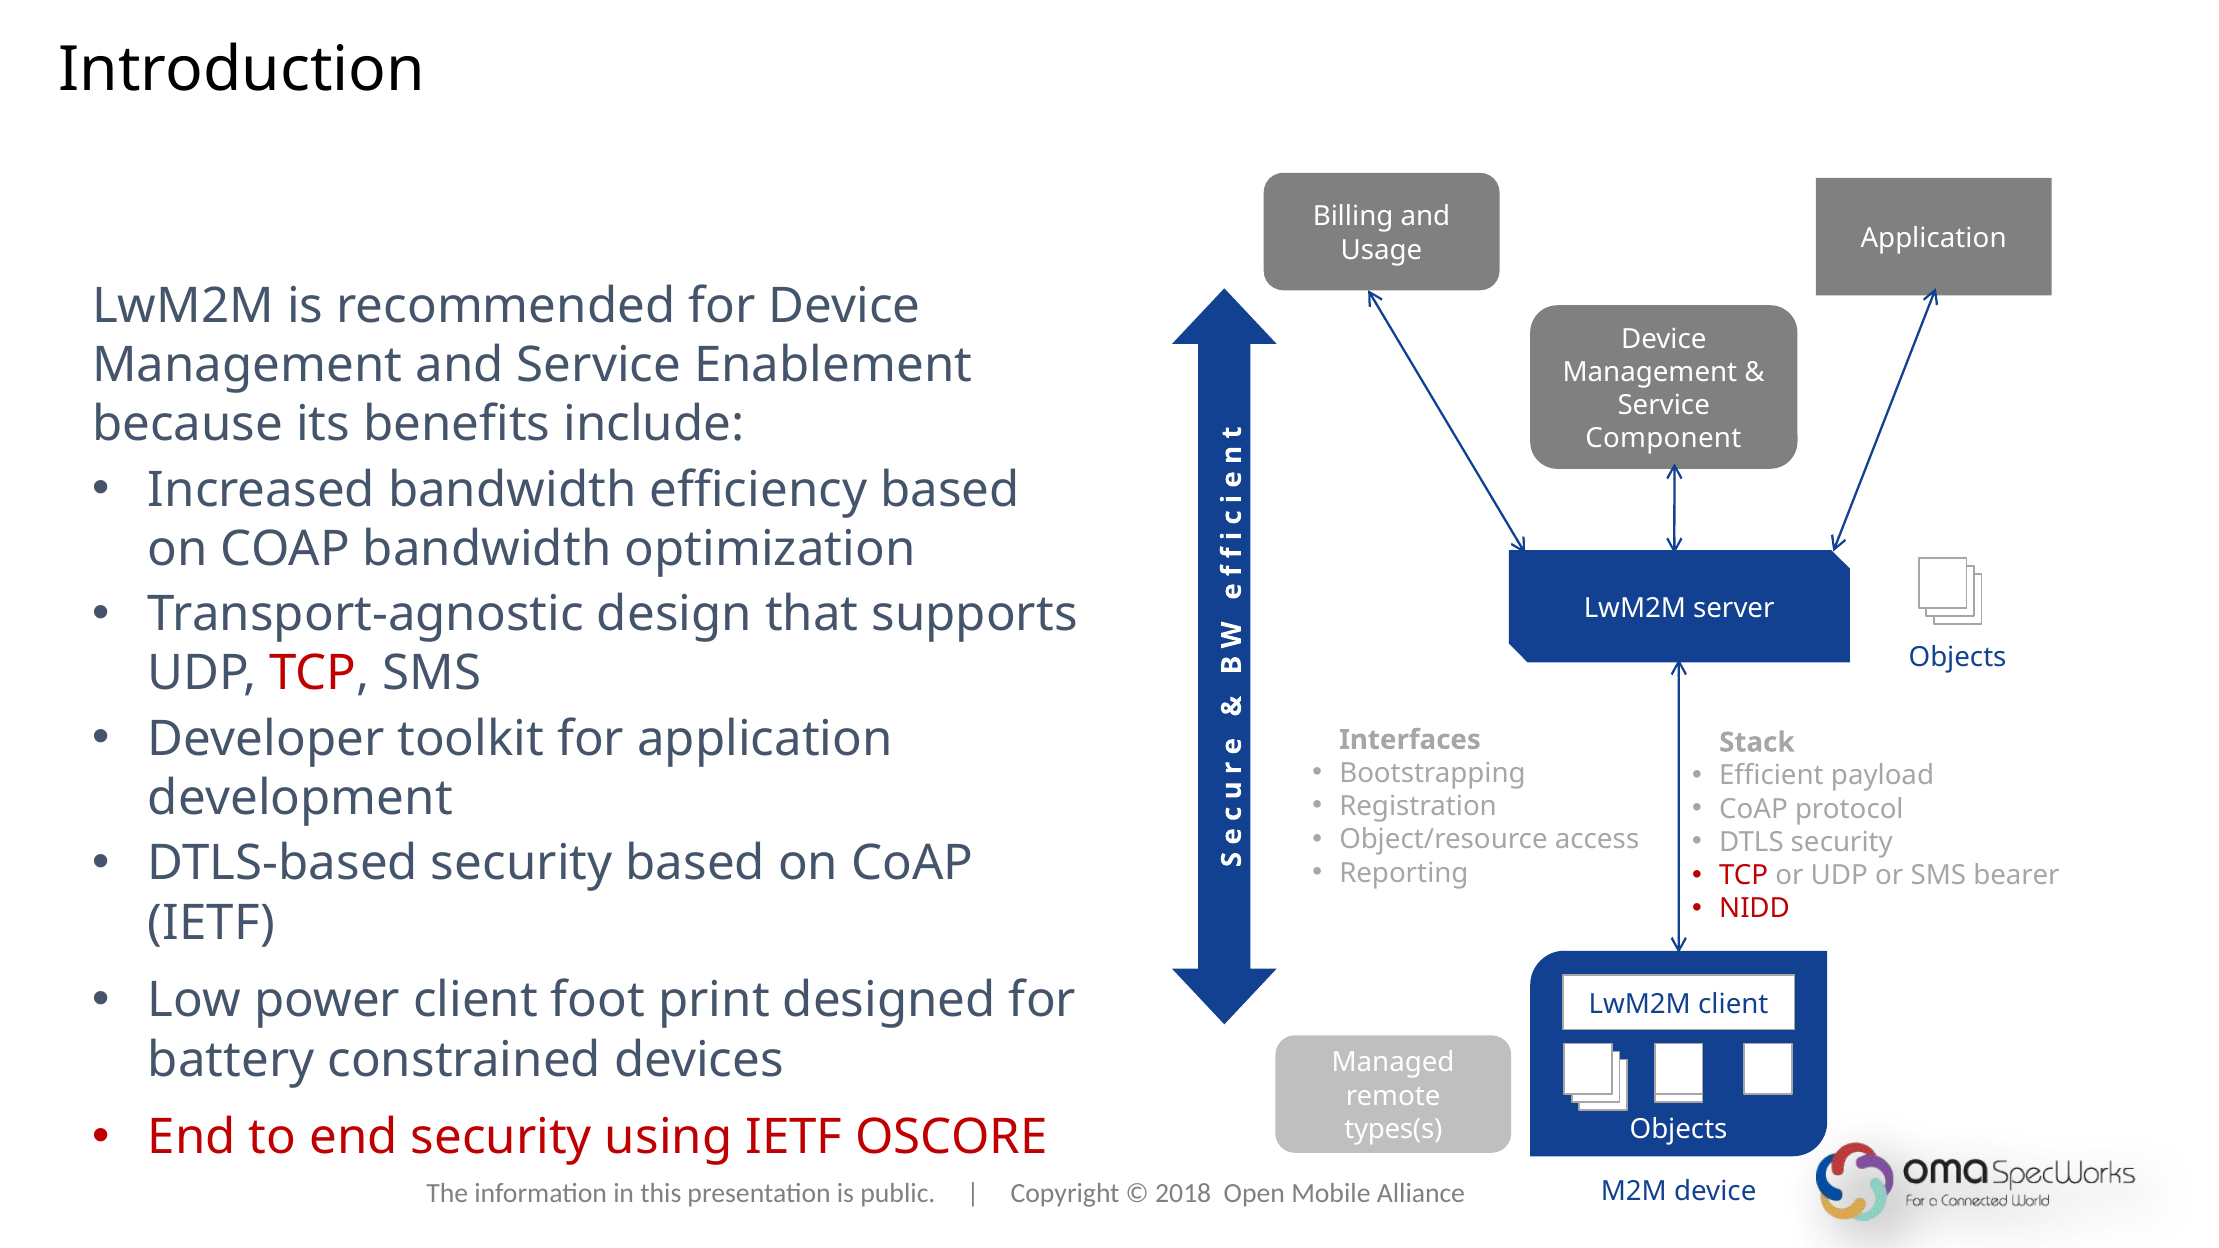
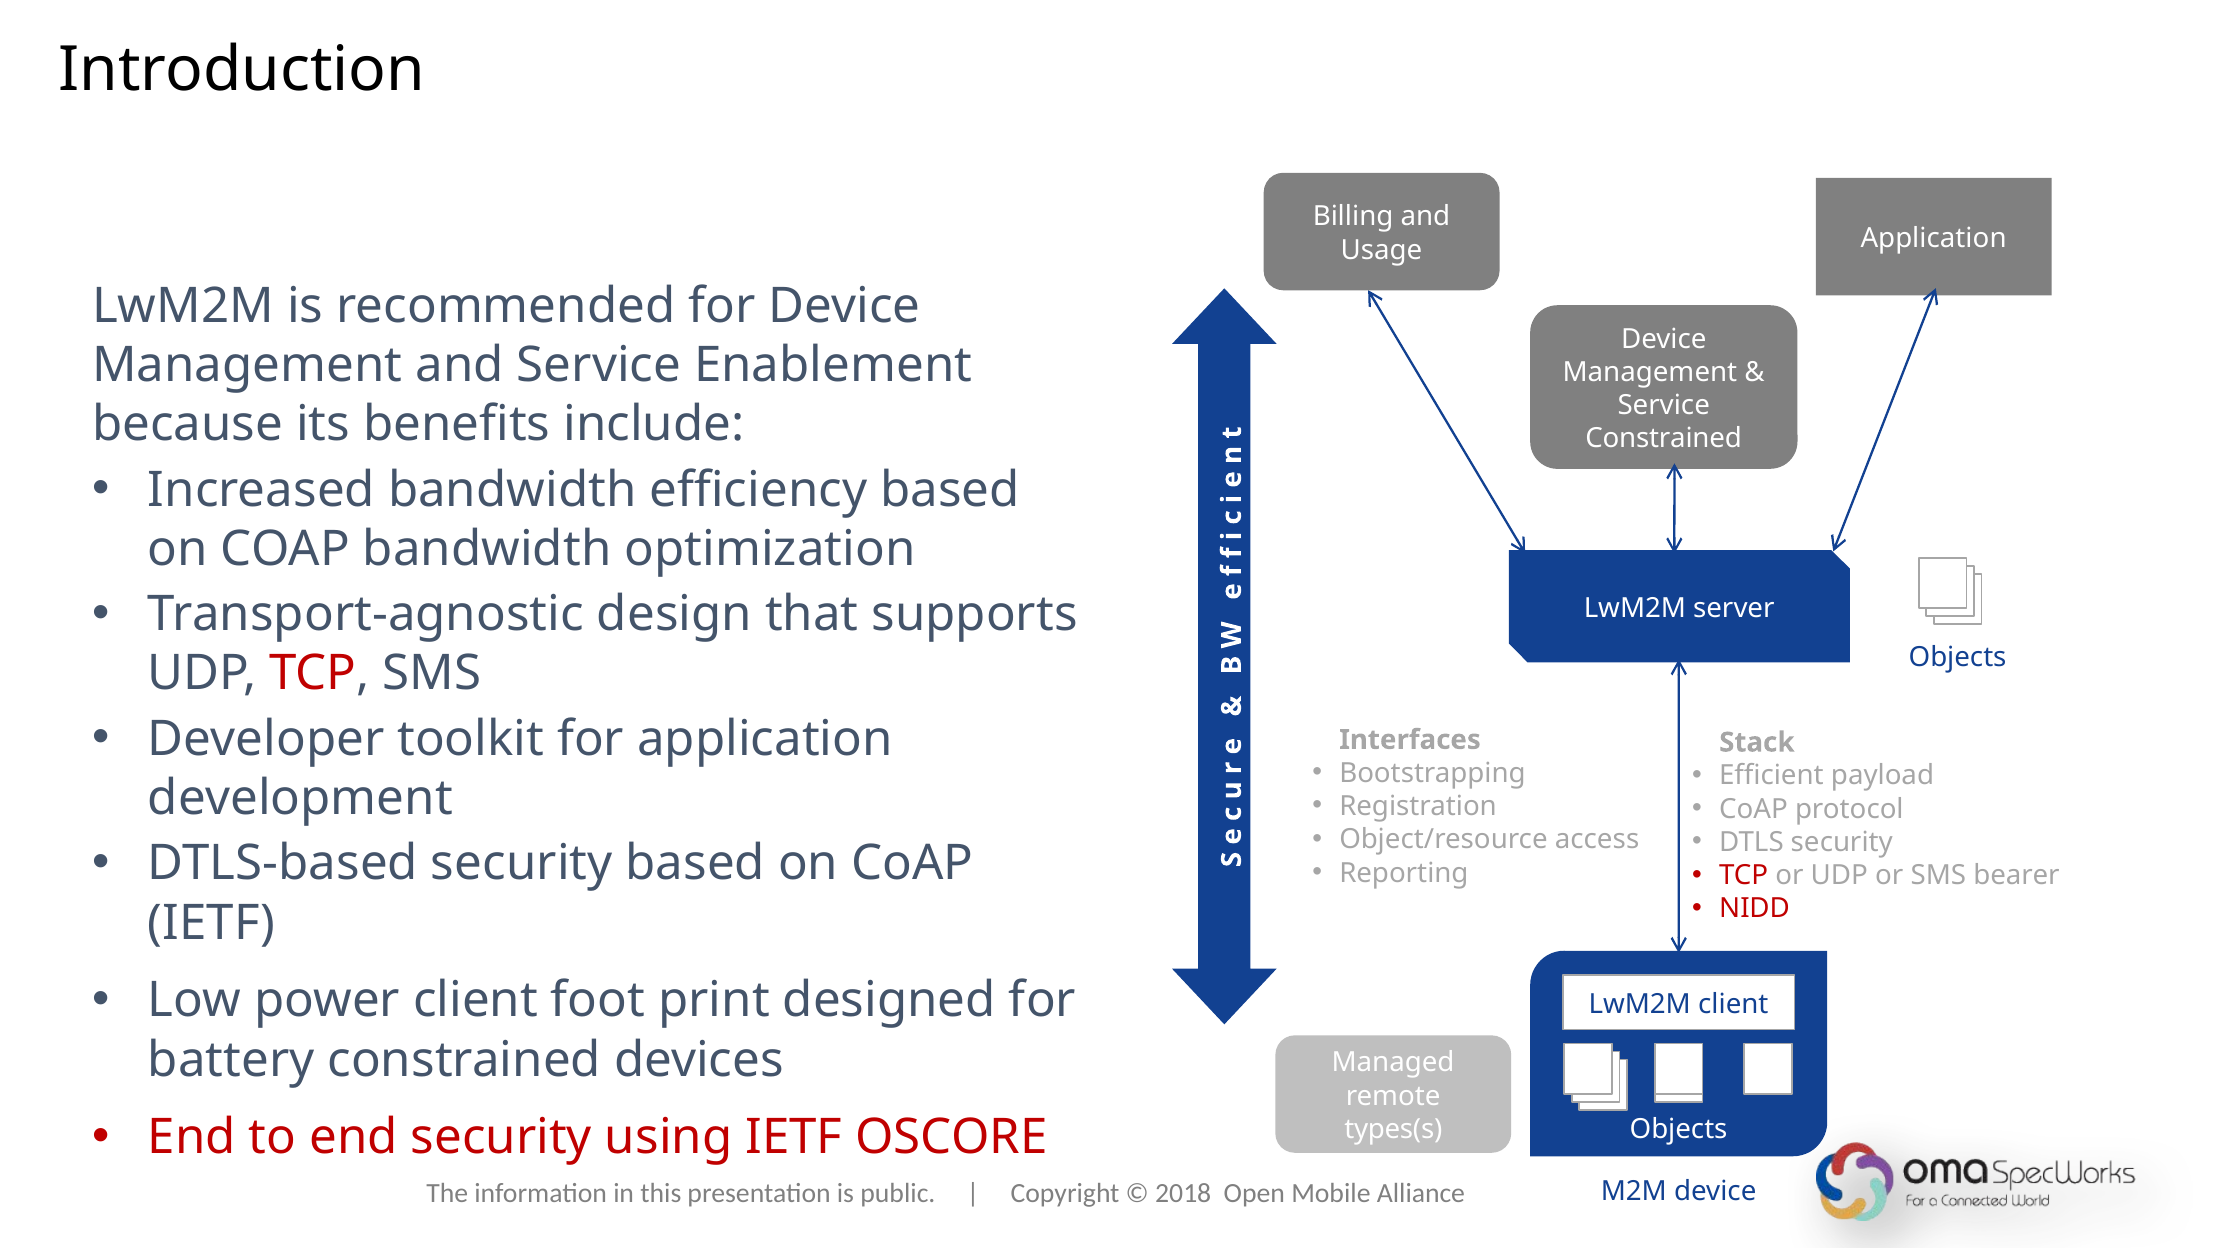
Component at (1663, 439): Component -> Constrained
